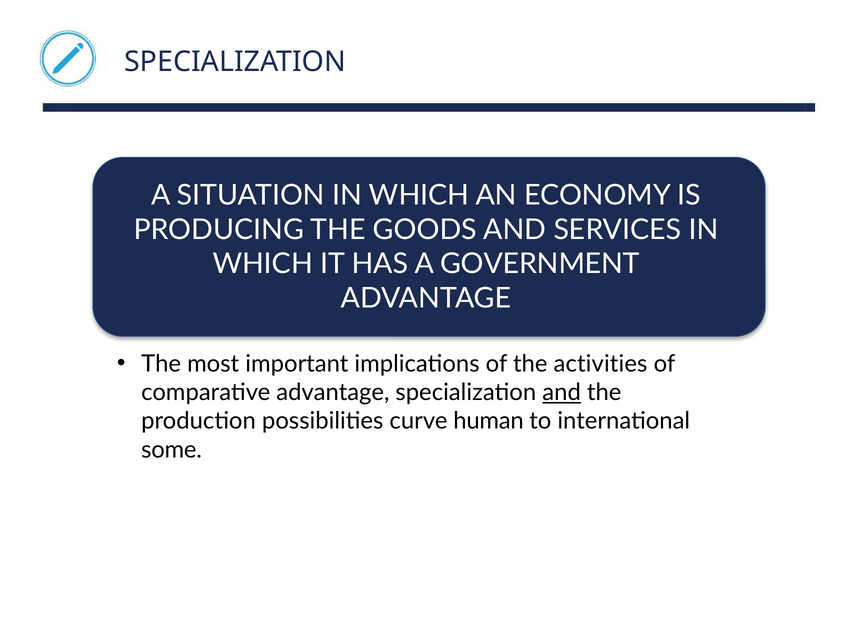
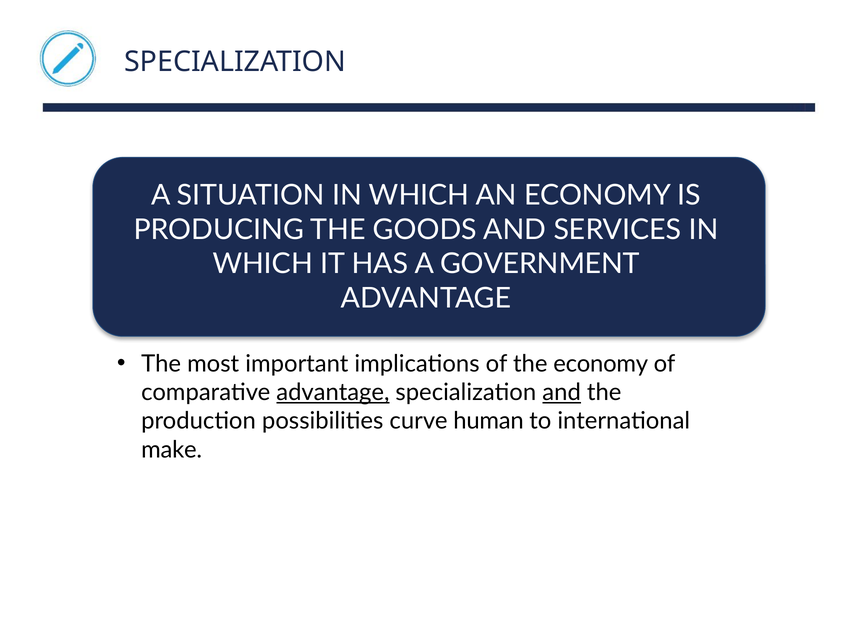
the activities: activities -> economy
advantage at (333, 392) underline: none -> present
some: some -> make
